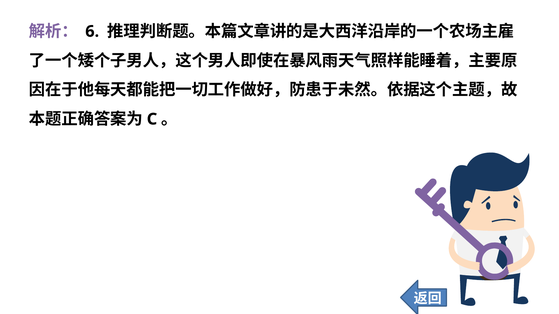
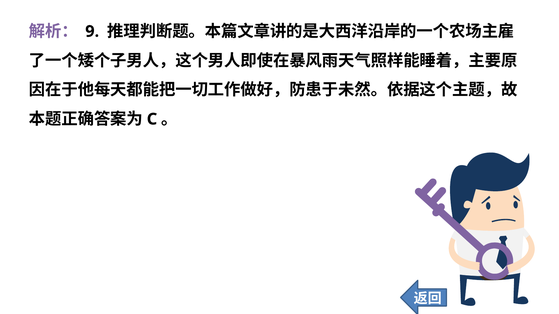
6: 6 -> 9
